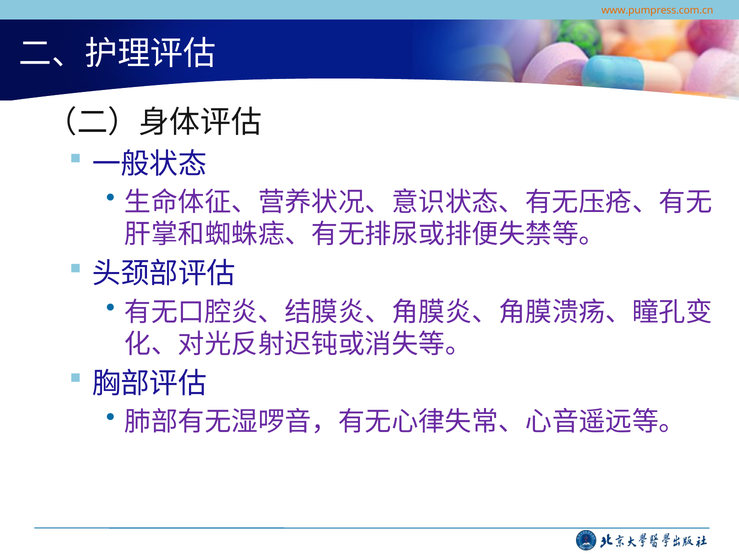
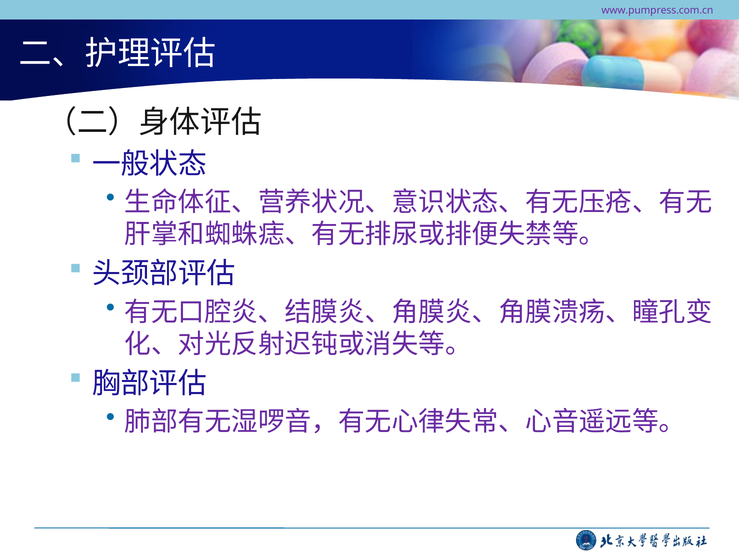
www.pumpress.com.cn colour: orange -> purple
